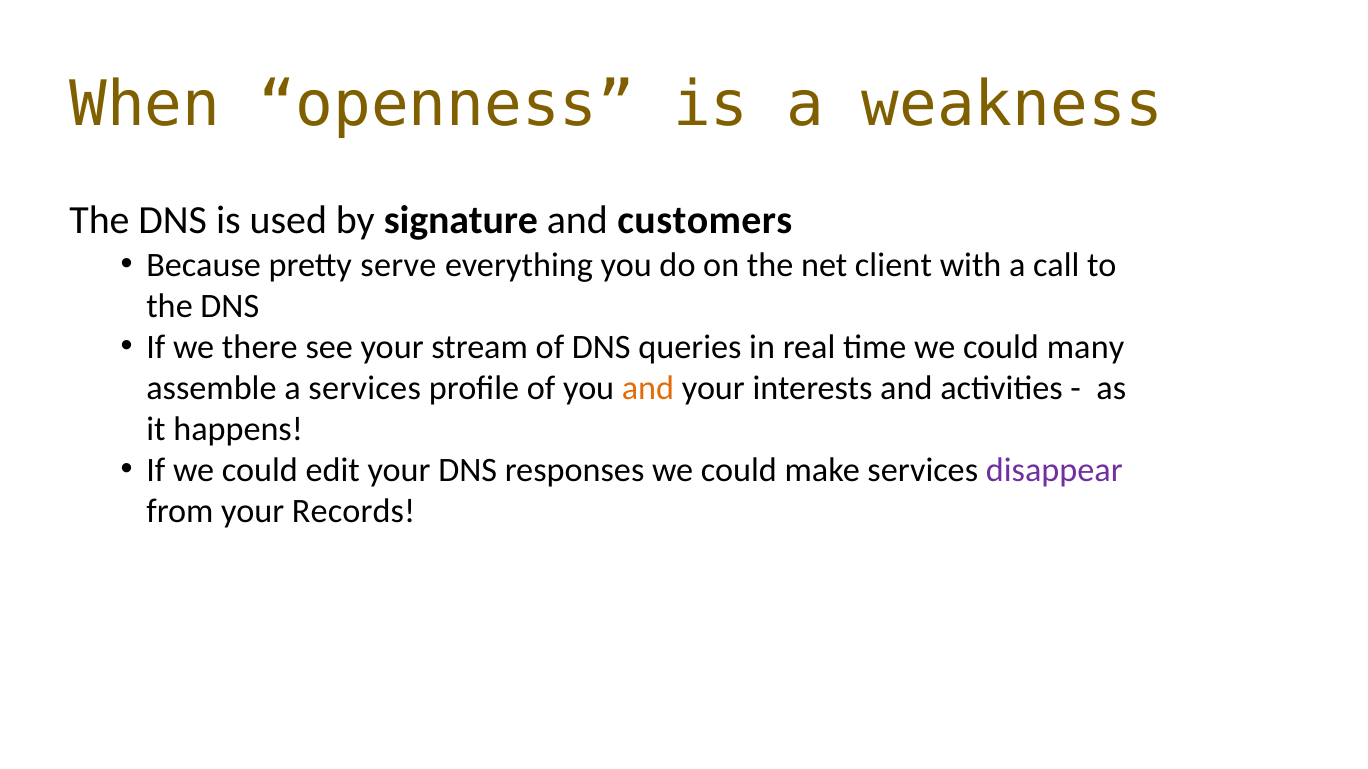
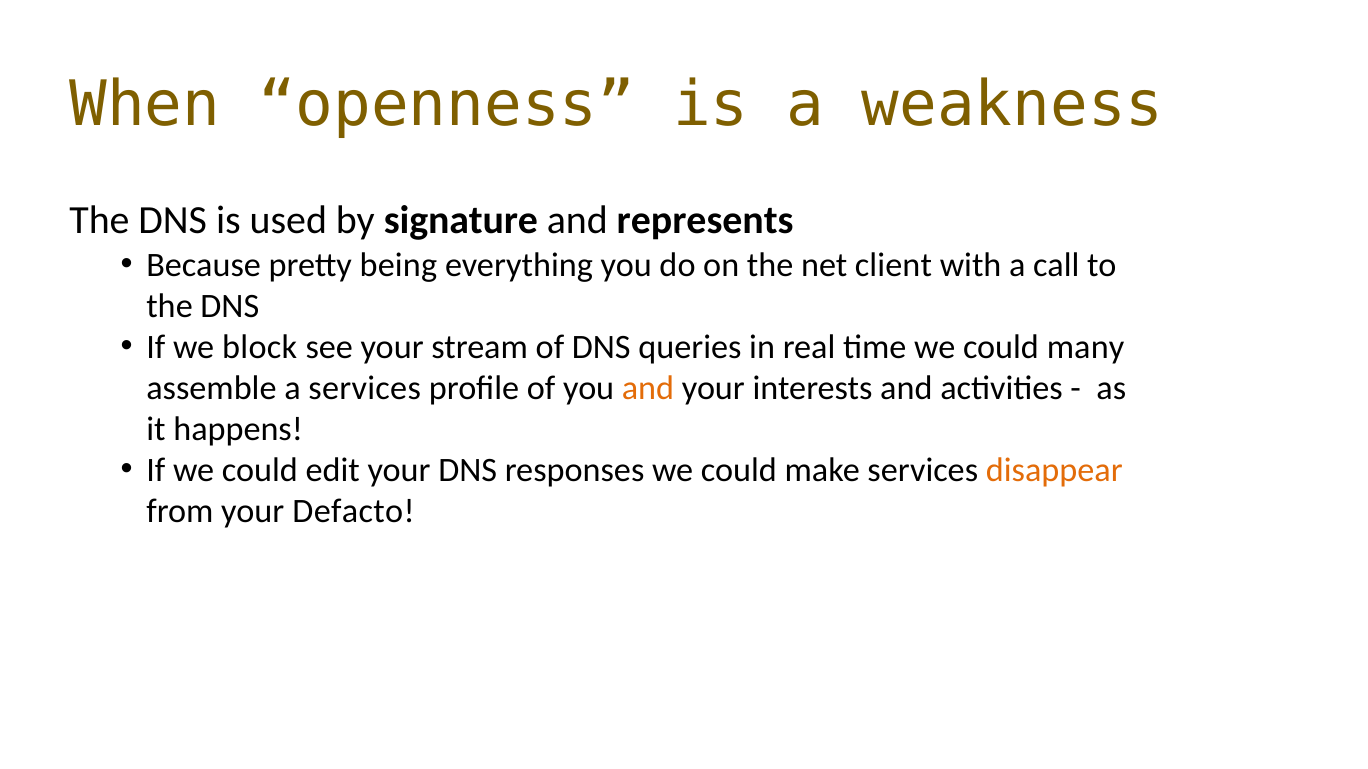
customers: customers -> represents
serve: serve -> being
there: there -> block
disappear colour: purple -> orange
Records: Records -> Defacto
